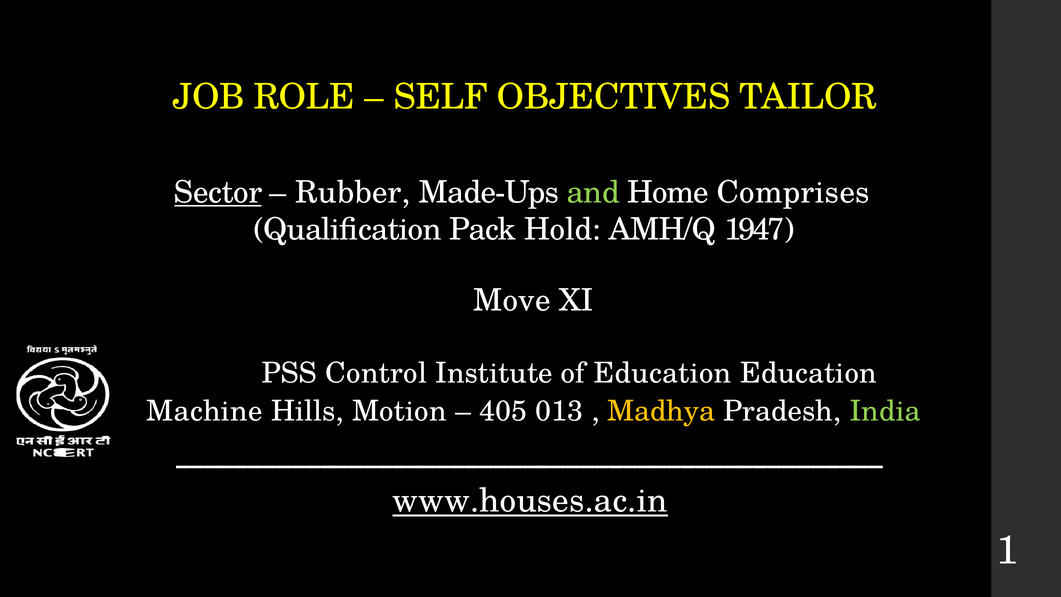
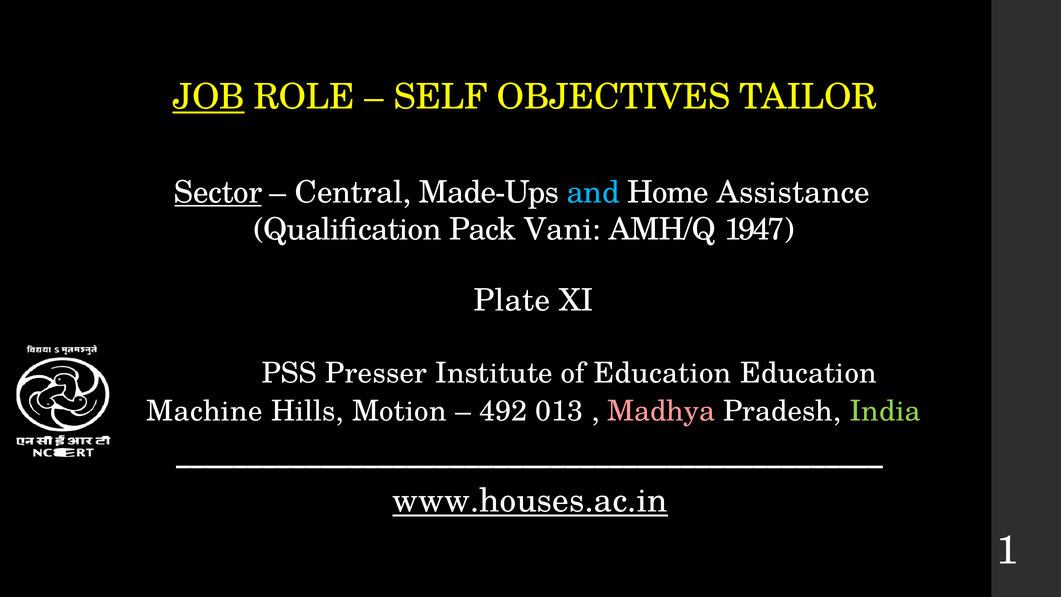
JOB underline: none -> present
Rubber: Rubber -> Central
and colour: light green -> light blue
Comprises: Comprises -> Assistance
Hold: Hold -> Vani
Move: Move -> Plate
Control: Control -> Presser
405: 405 -> 492
Madhya colour: yellow -> pink
